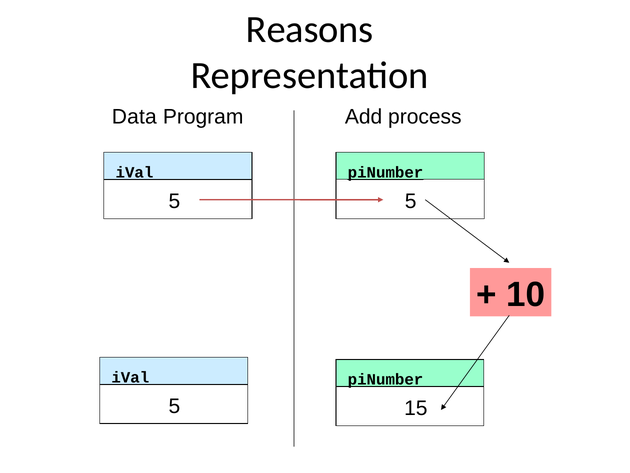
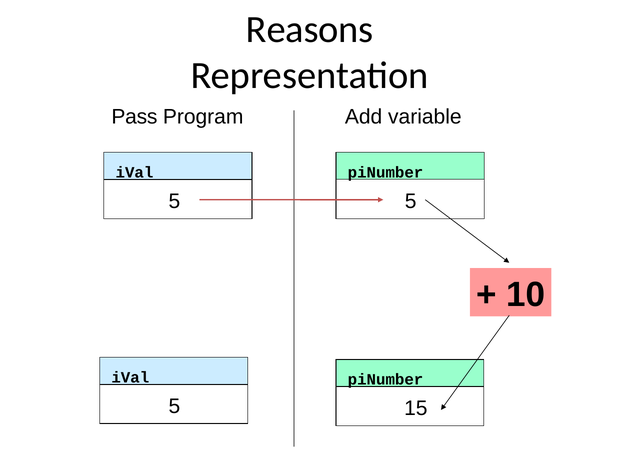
Data: Data -> Pass
process: process -> variable
piNumber at (386, 172) underline: present -> none
